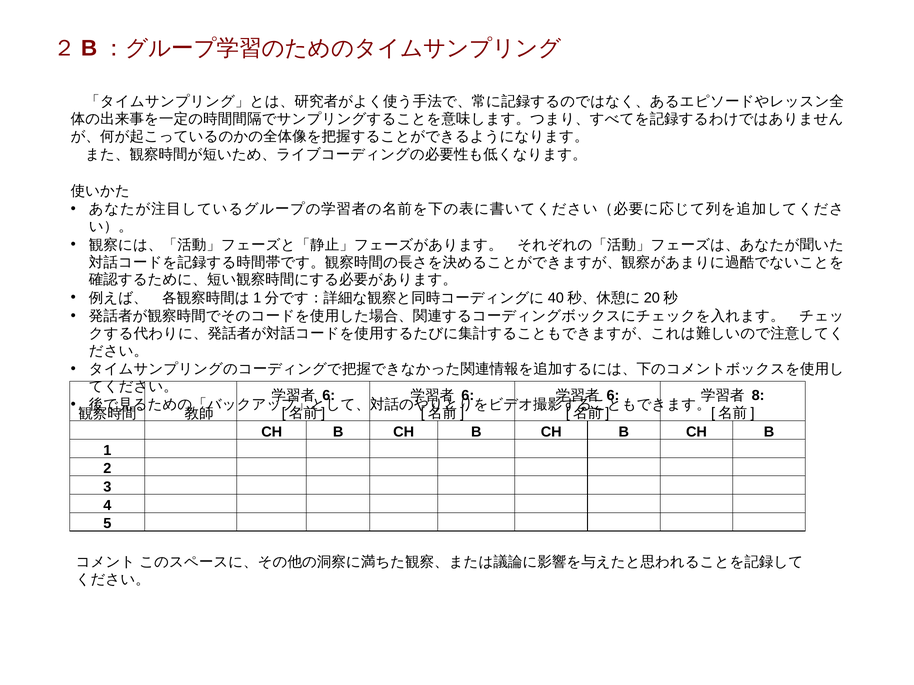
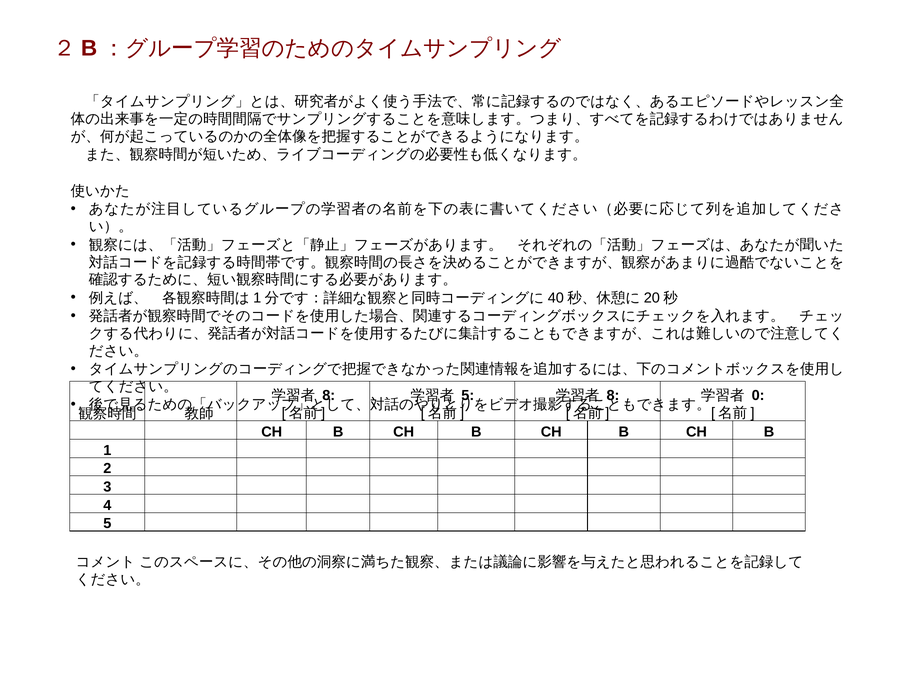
6 at (329, 396): 6 -> 8
6 at (468, 396): 6 -> 5
6 at (613, 396): 6 -> 8
8: 8 -> 0
